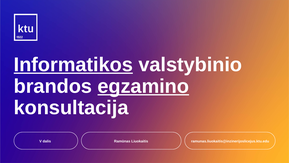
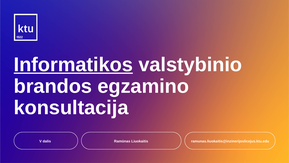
egzamino underline: present -> none
